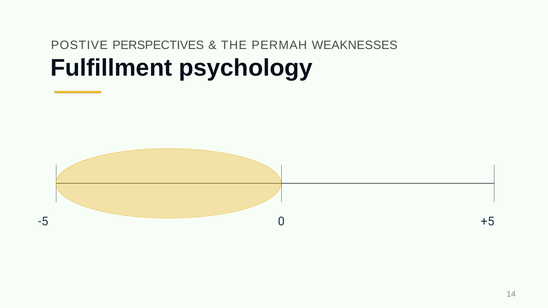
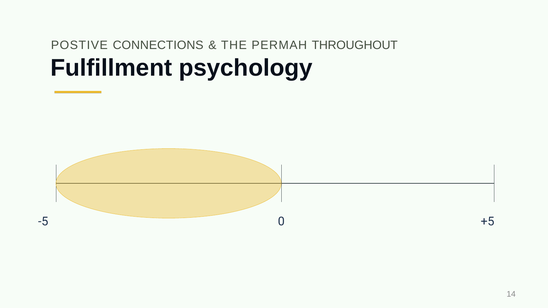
PERSPECTIVES: PERSPECTIVES -> CONNECTIONS
WEAKNESSES: WEAKNESSES -> THROUGHOUT
